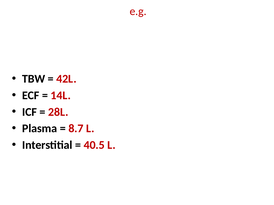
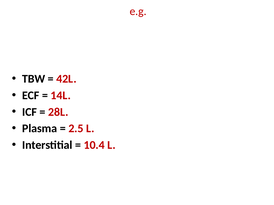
8.7: 8.7 -> 2.5
40.5: 40.5 -> 10.4
